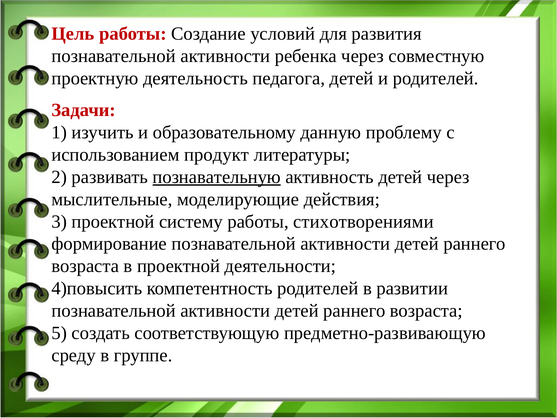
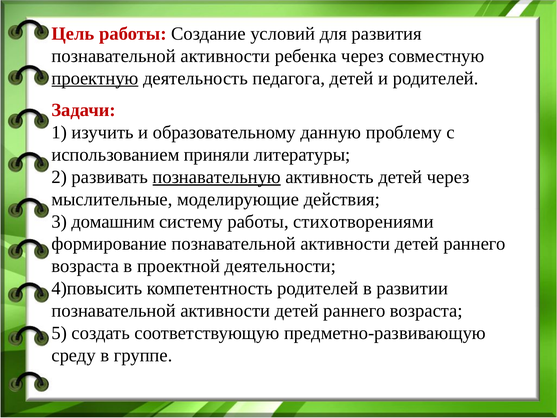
проектную underline: none -> present
продукт: продукт -> приняли
3 проектной: проектной -> домашним
